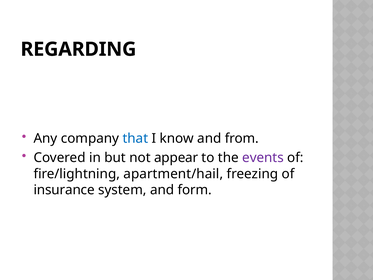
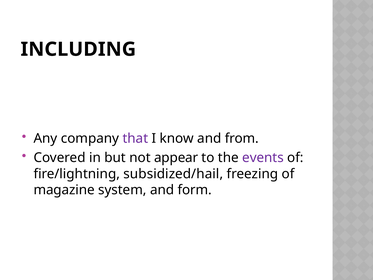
REGARDING: REGARDING -> INCLUDING
that colour: blue -> purple
apartment/hail: apartment/hail -> subsidized/hail
insurance: insurance -> magazine
